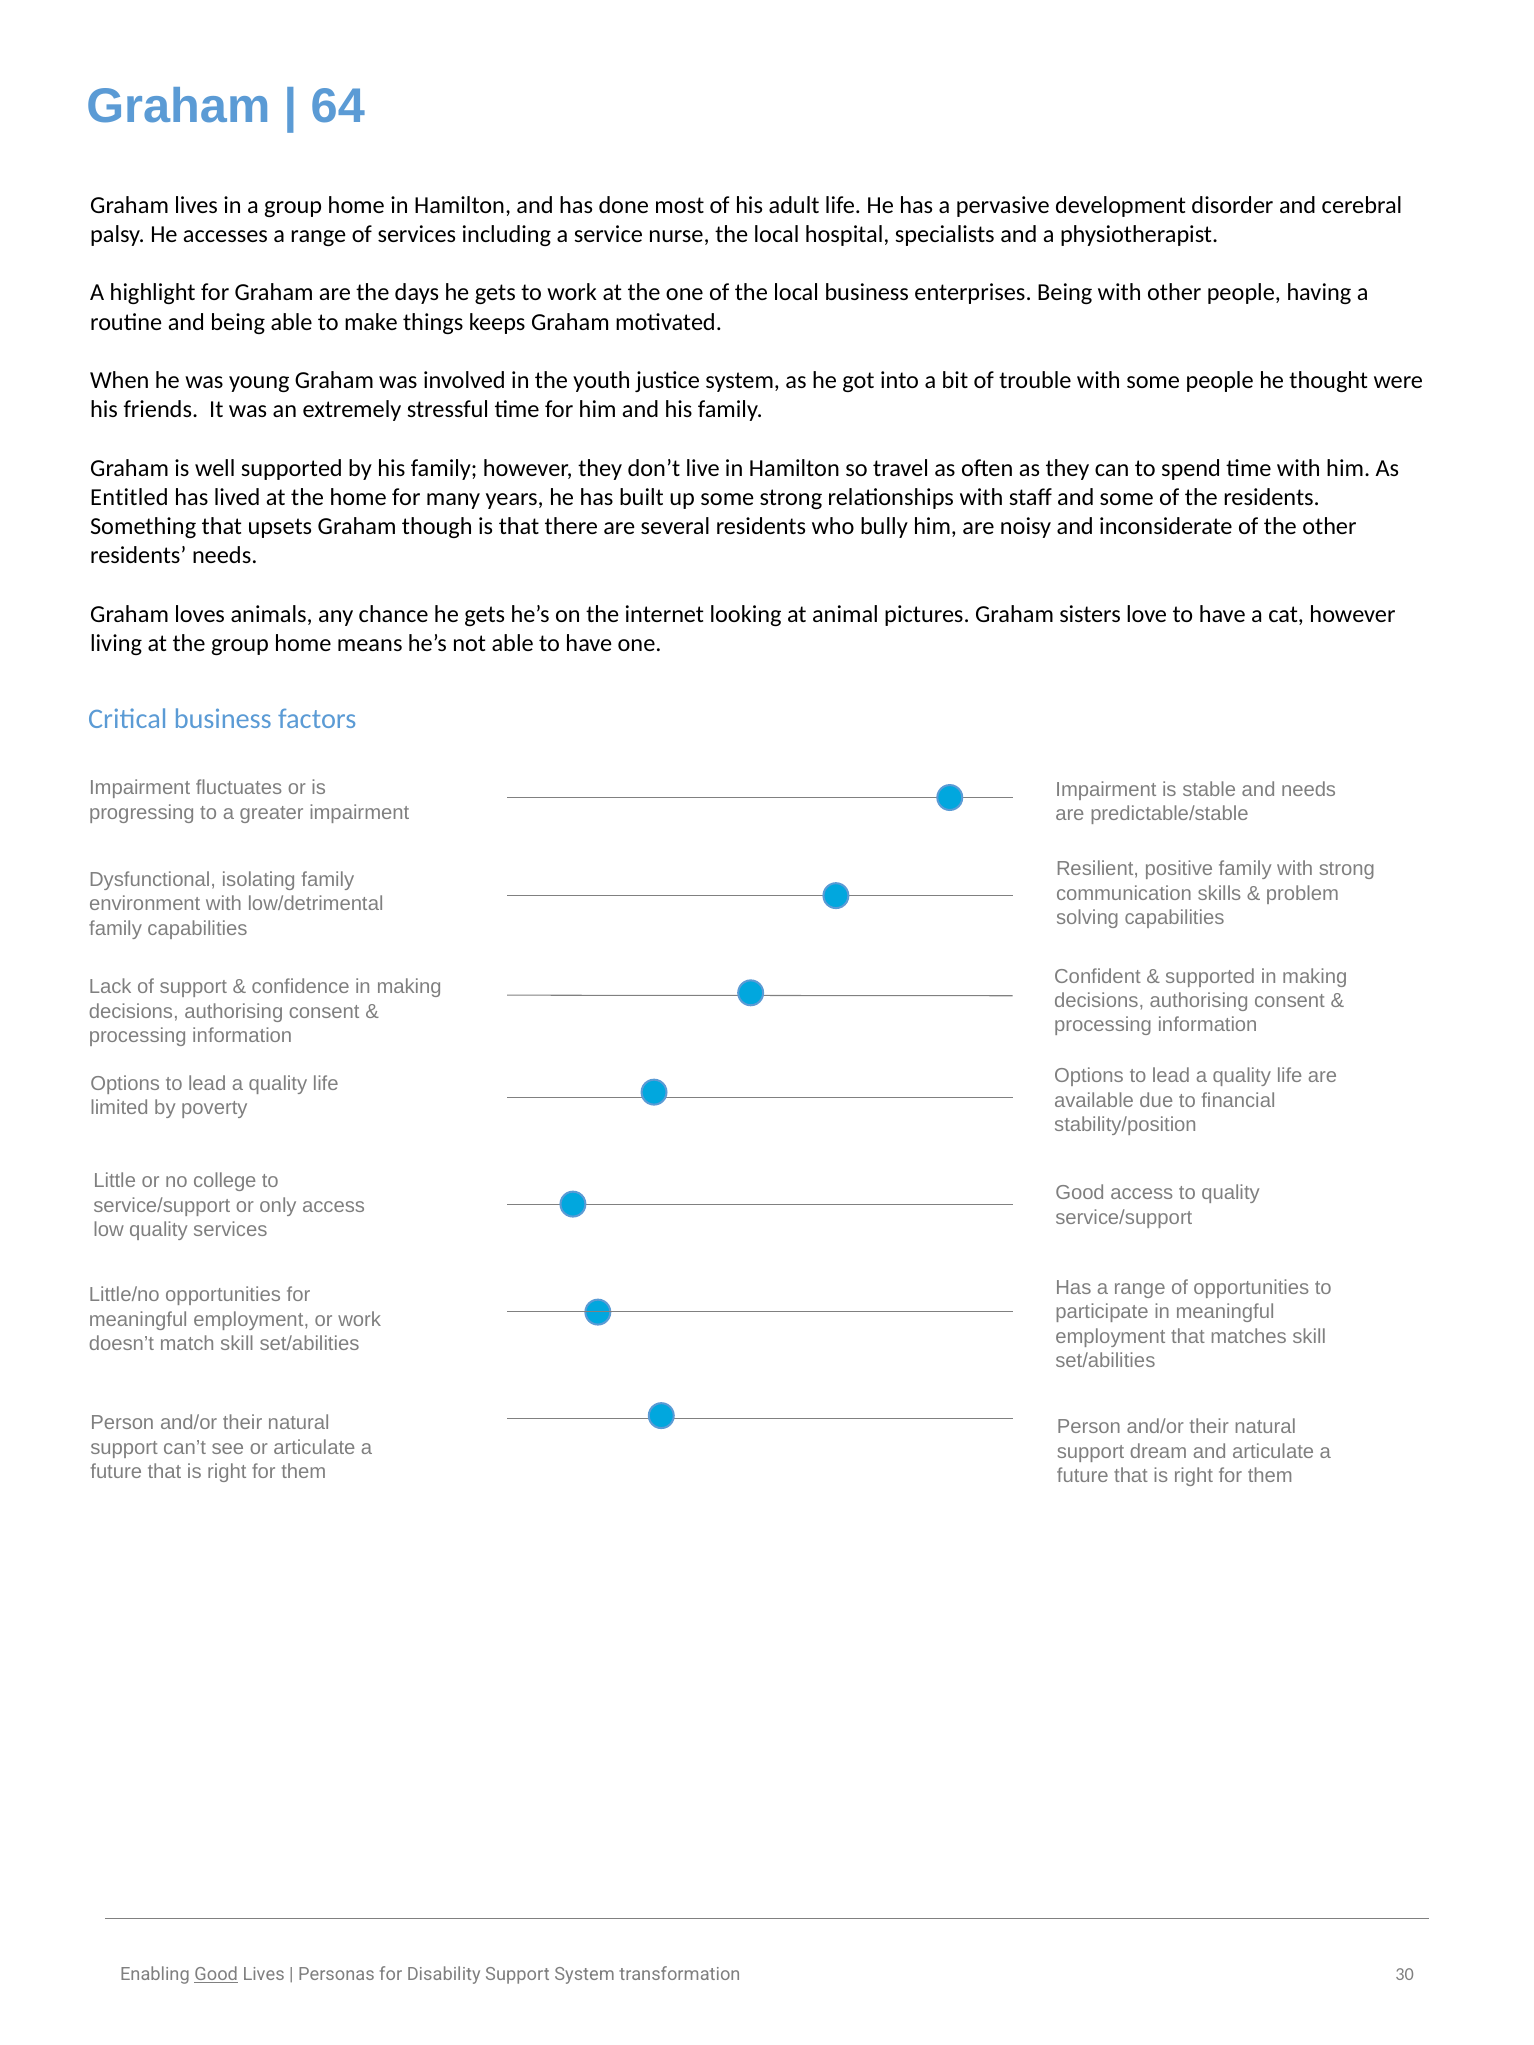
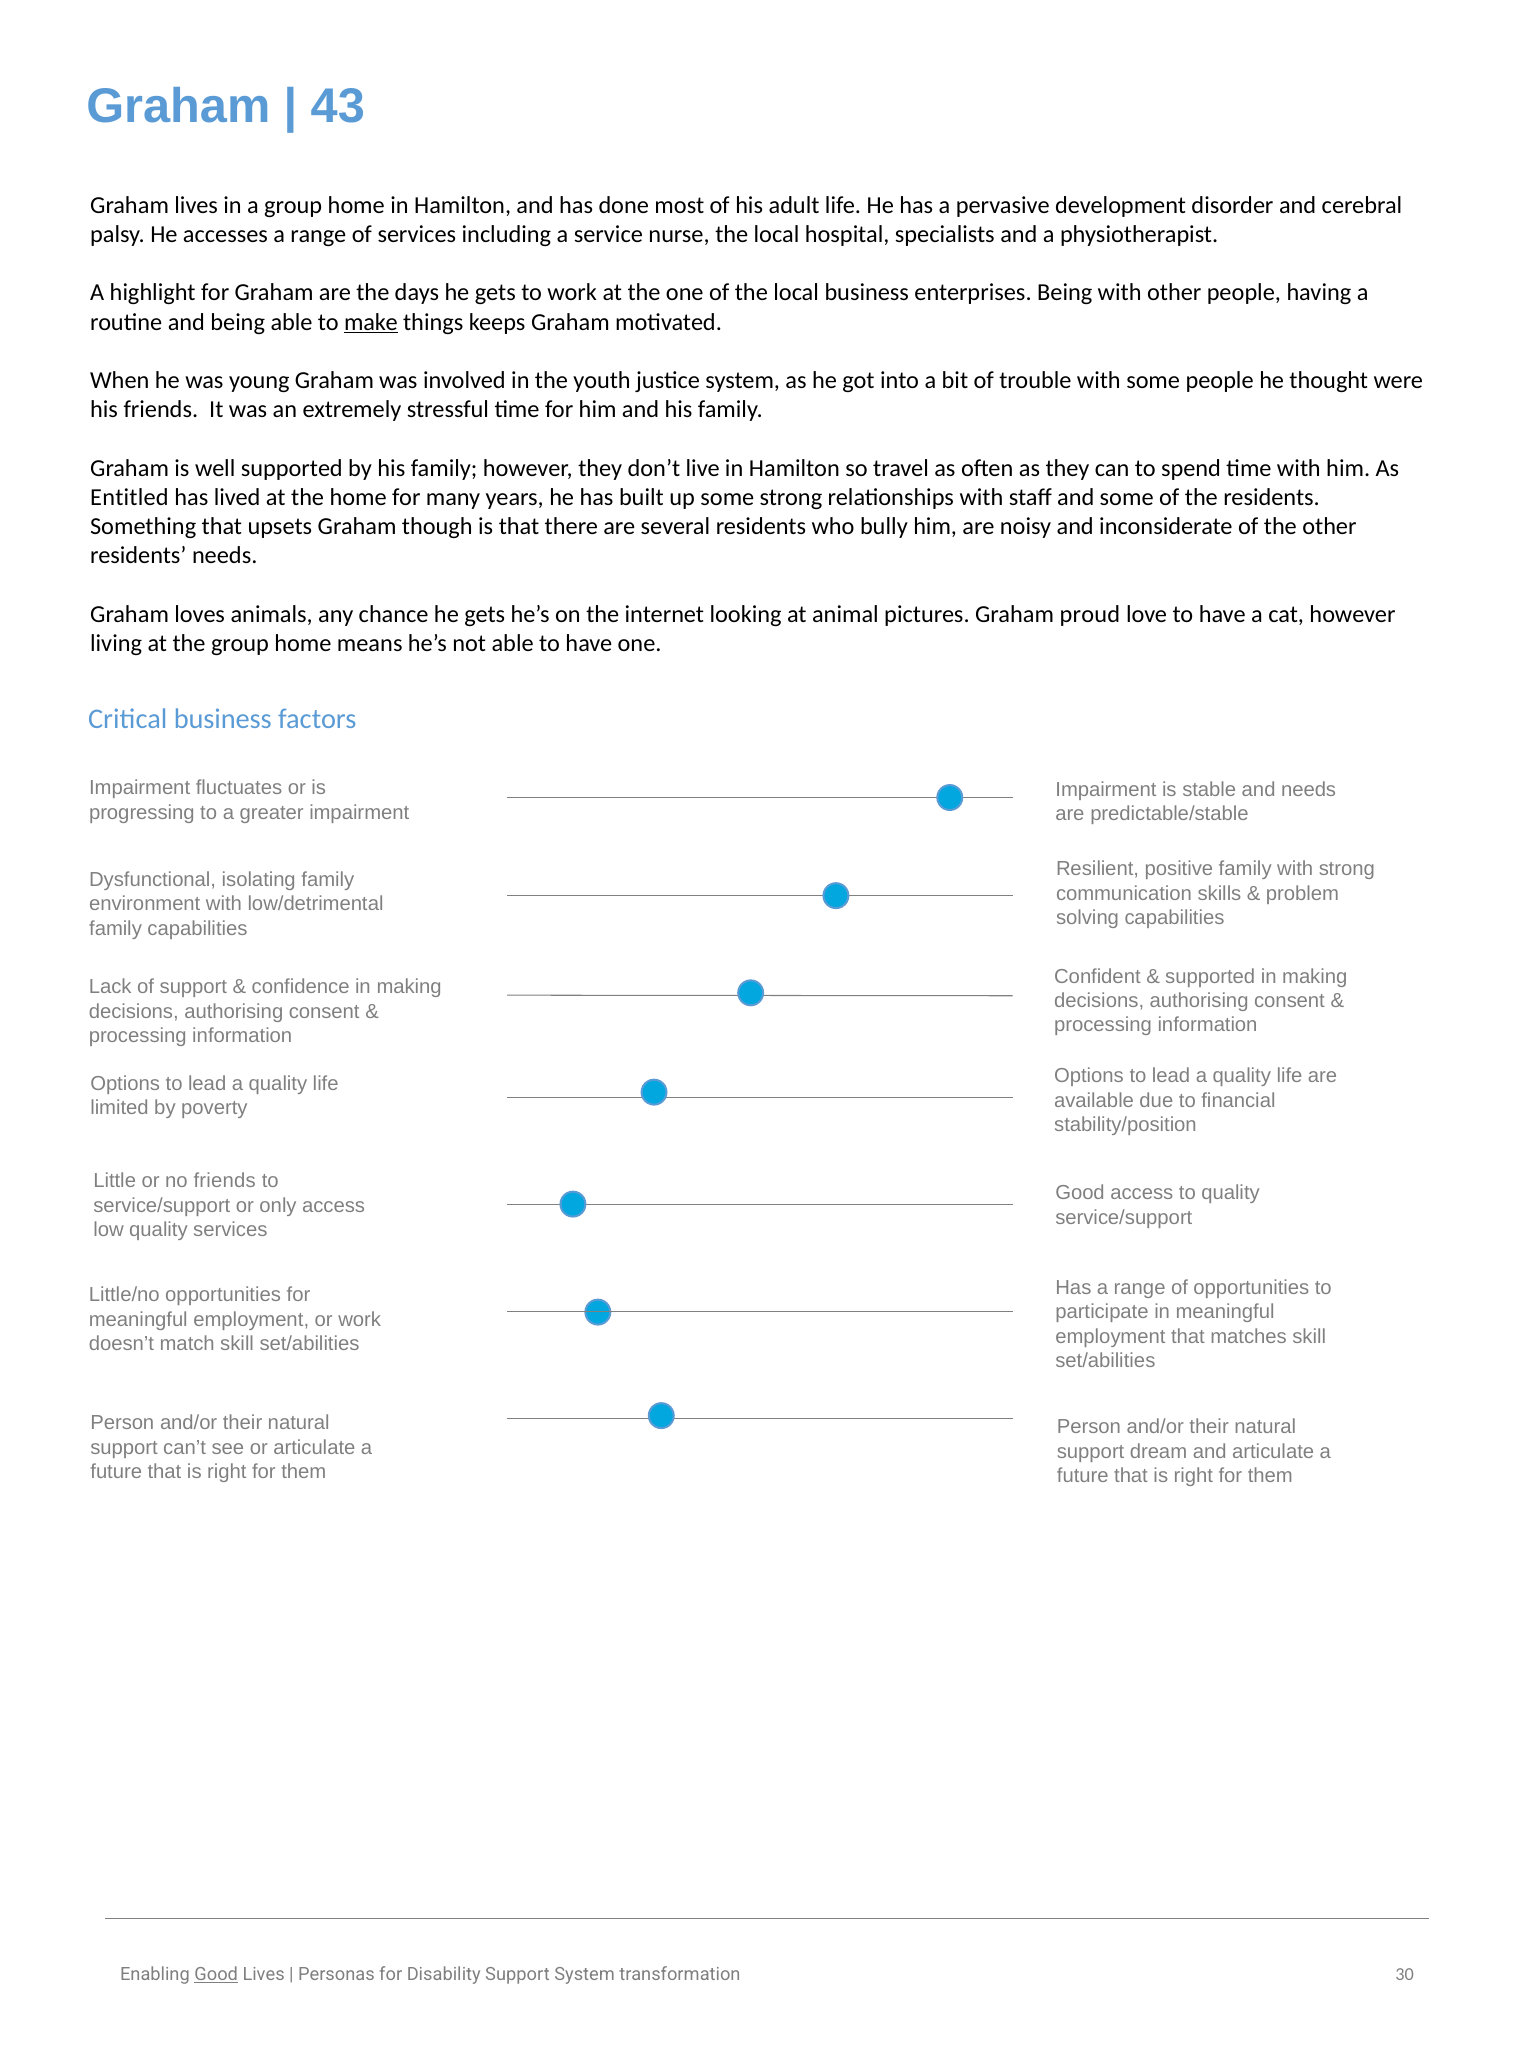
64: 64 -> 43
make underline: none -> present
sisters: sisters -> proud
no college: college -> friends
